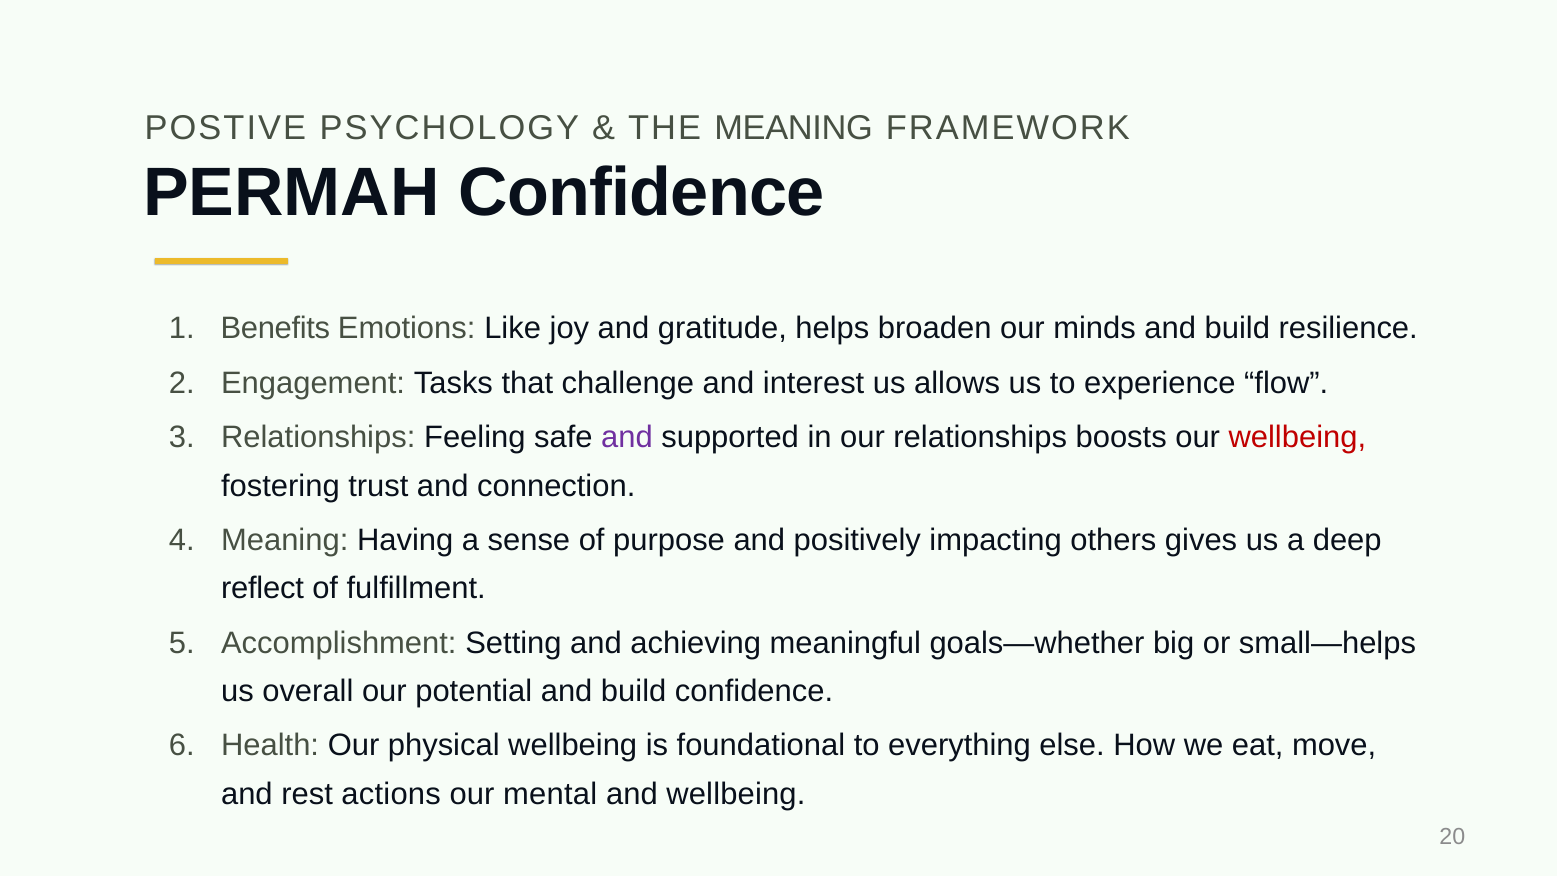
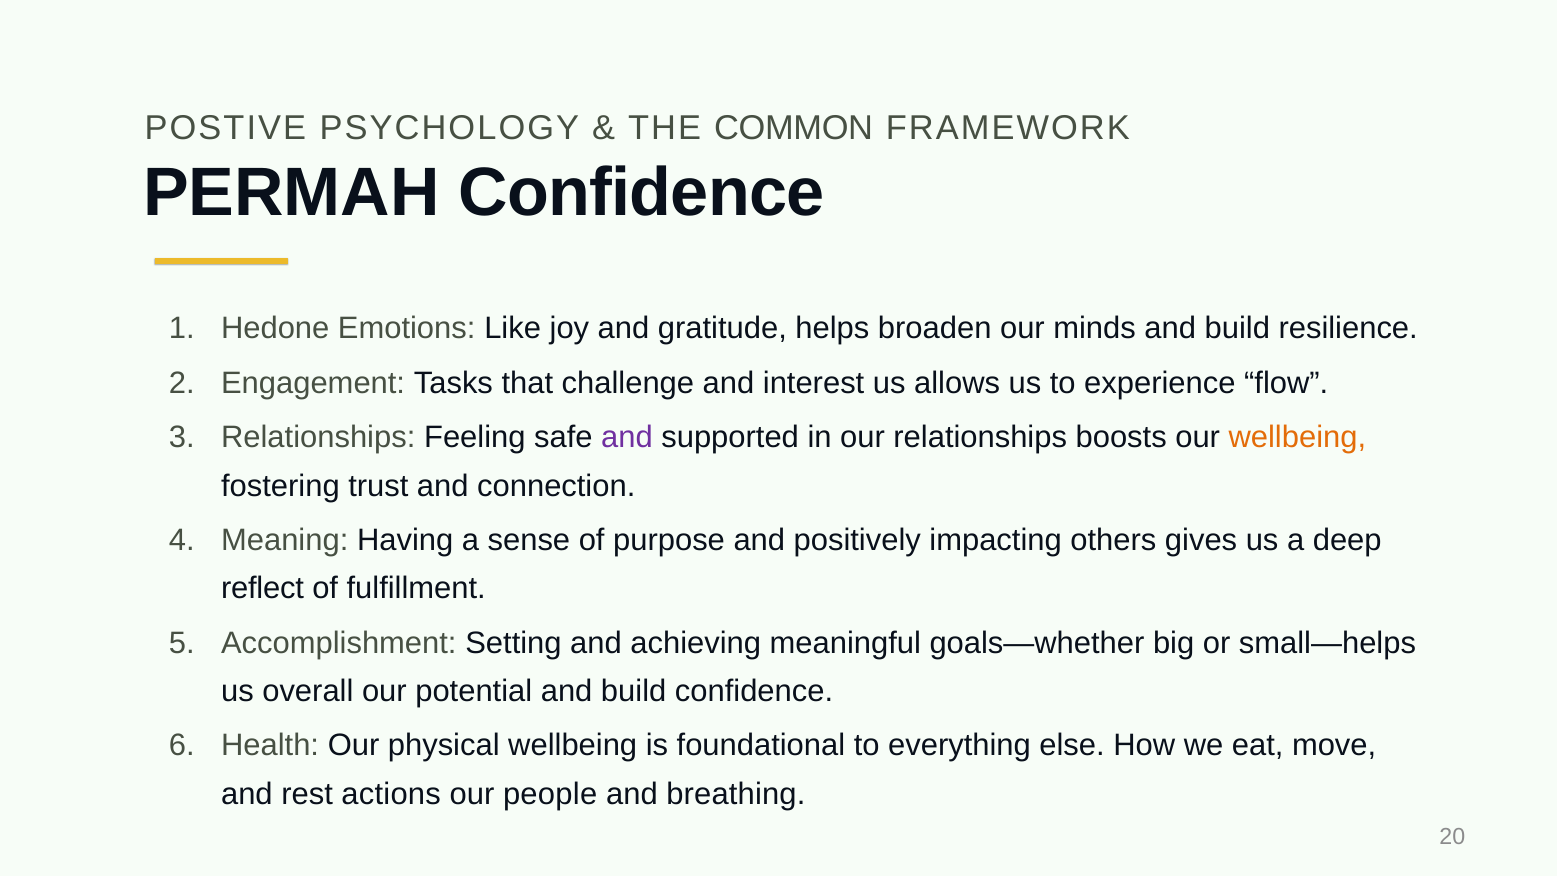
THE MEANING: MEANING -> COMMON
Benefits: Benefits -> Hedone
wellbeing at (1297, 437) colour: red -> orange
mental: mental -> people
and wellbeing: wellbeing -> breathing
